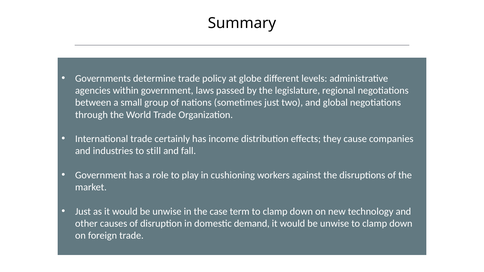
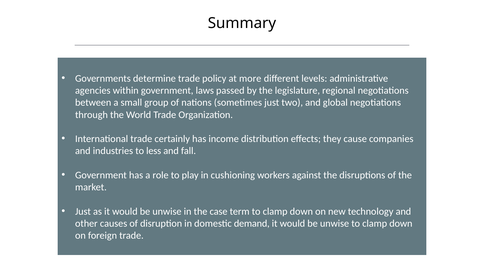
globe: globe -> more
still: still -> less
